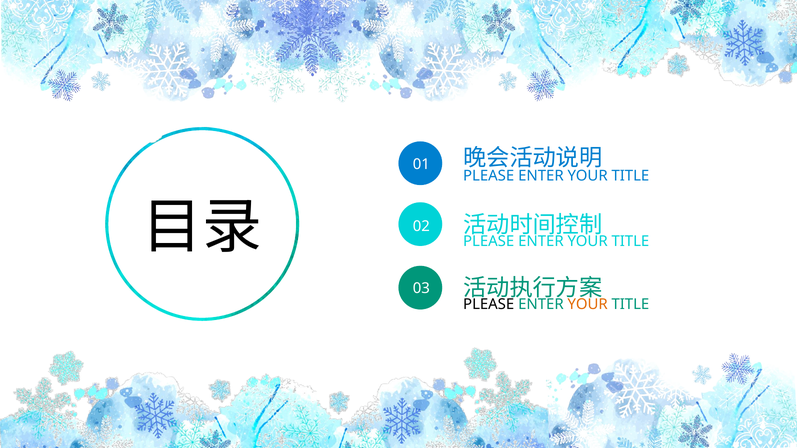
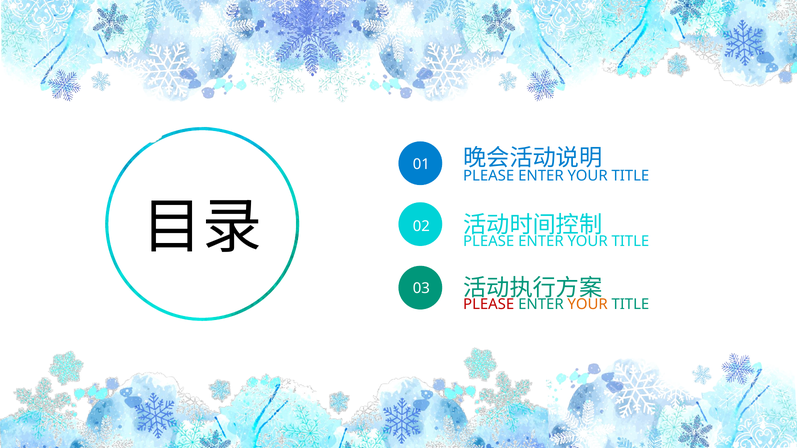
PLEASE at (489, 305) colour: black -> red
